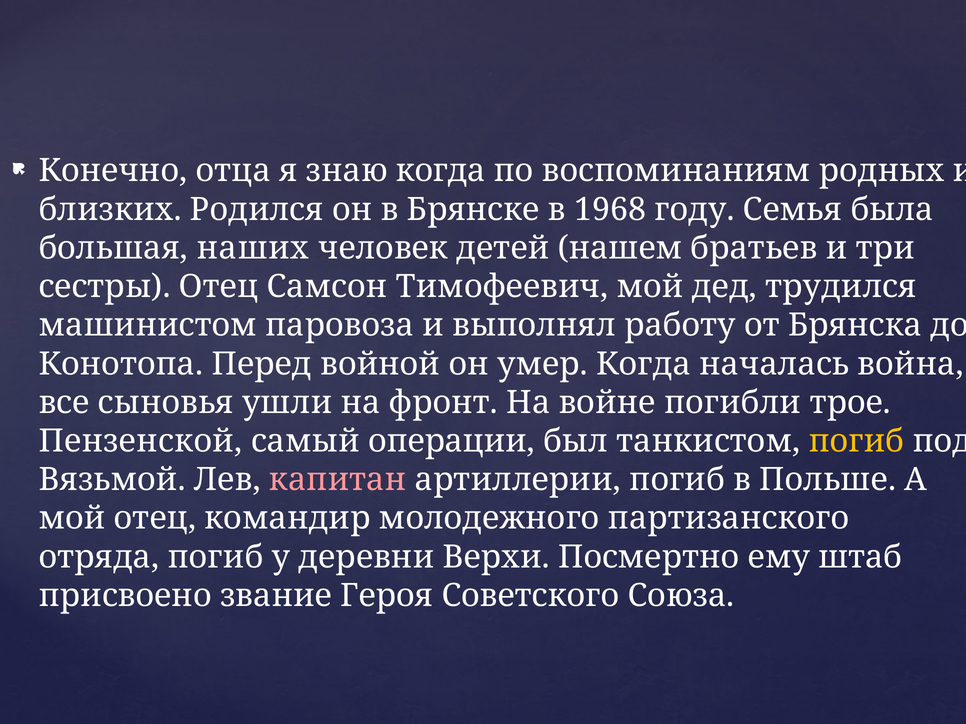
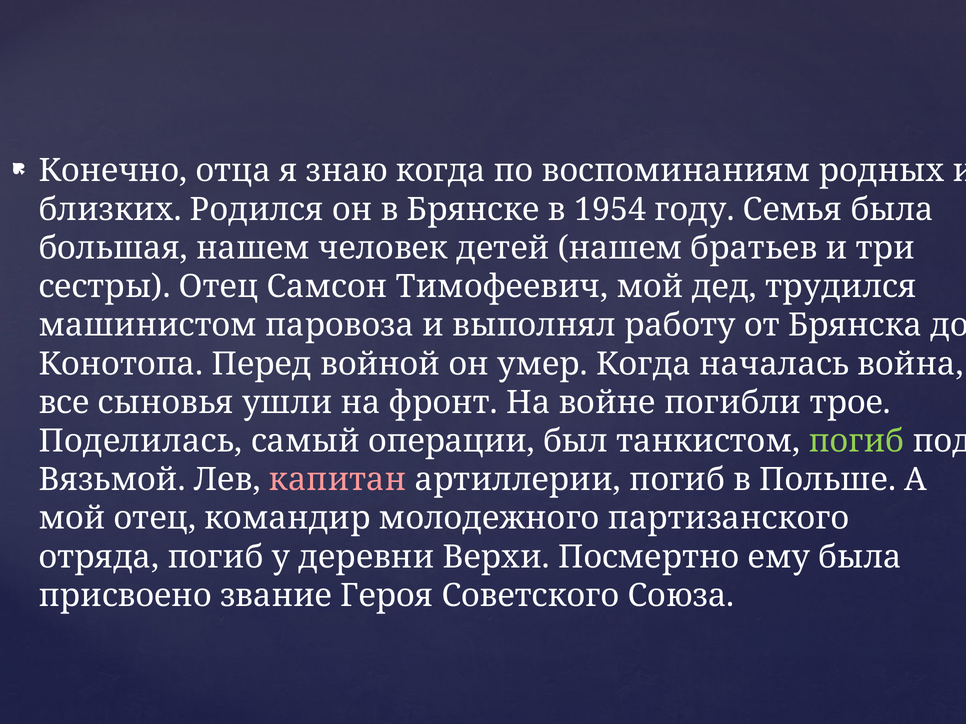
1968: 1968 -> 1954
большая наших: наших -> нашем
Пензенской: Пензенской -> Поделилась
погиб at (856, 441) colour: yellow -> light green
ему штаб: штаб -> была
